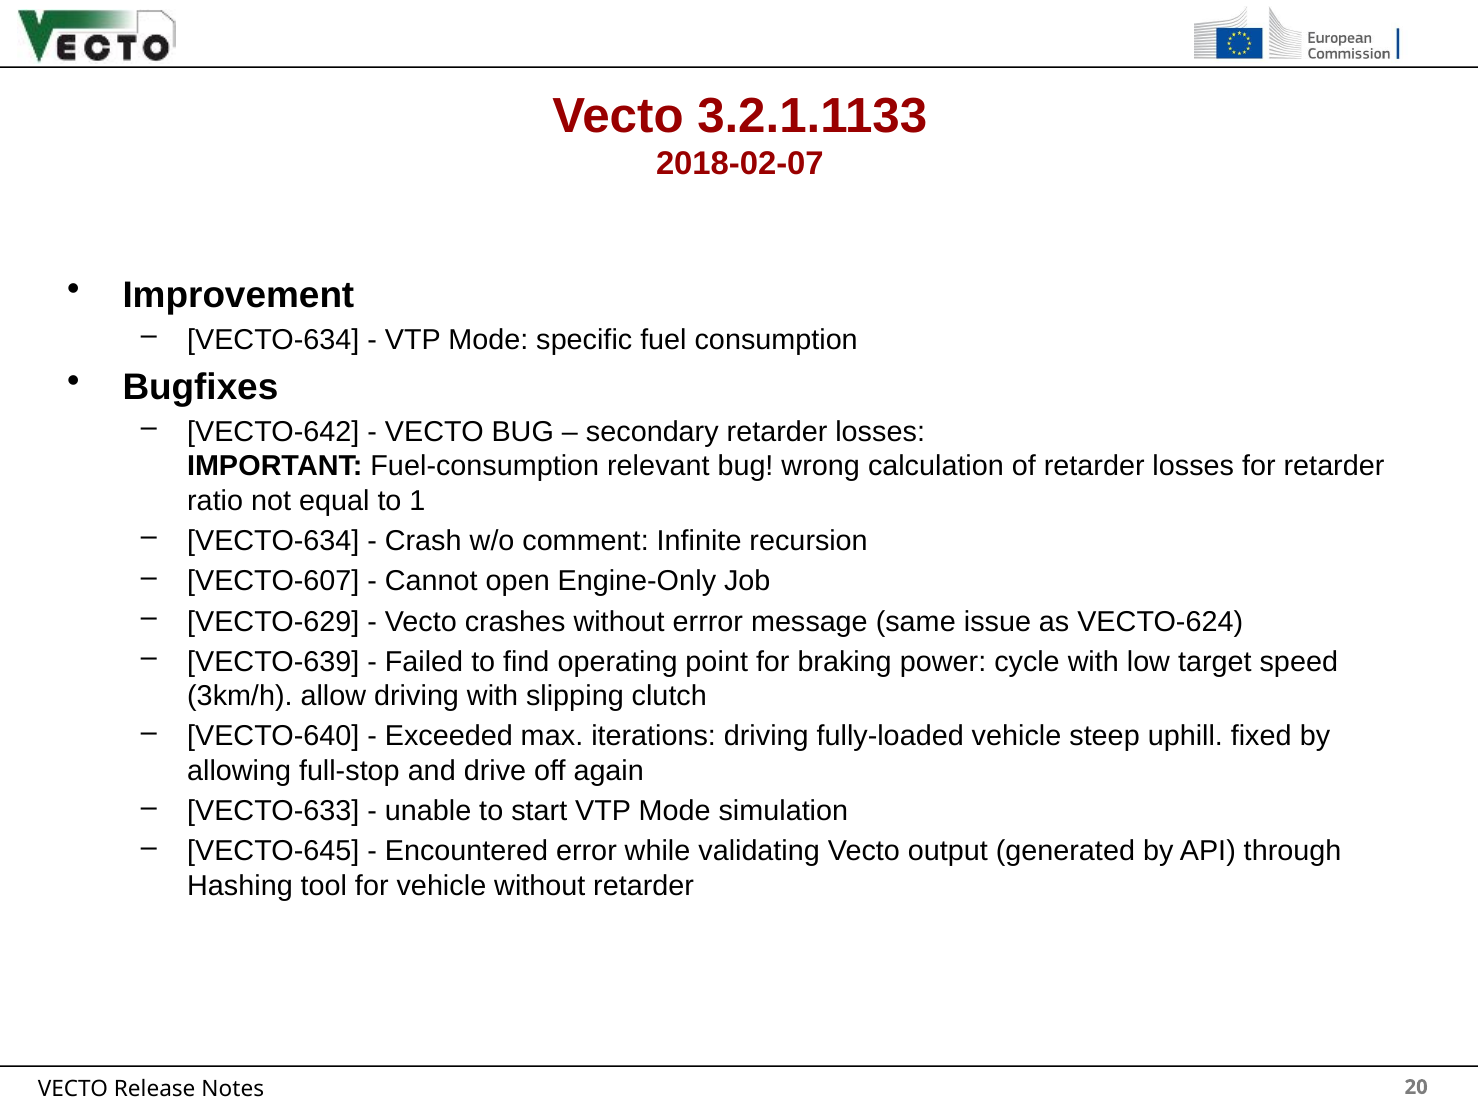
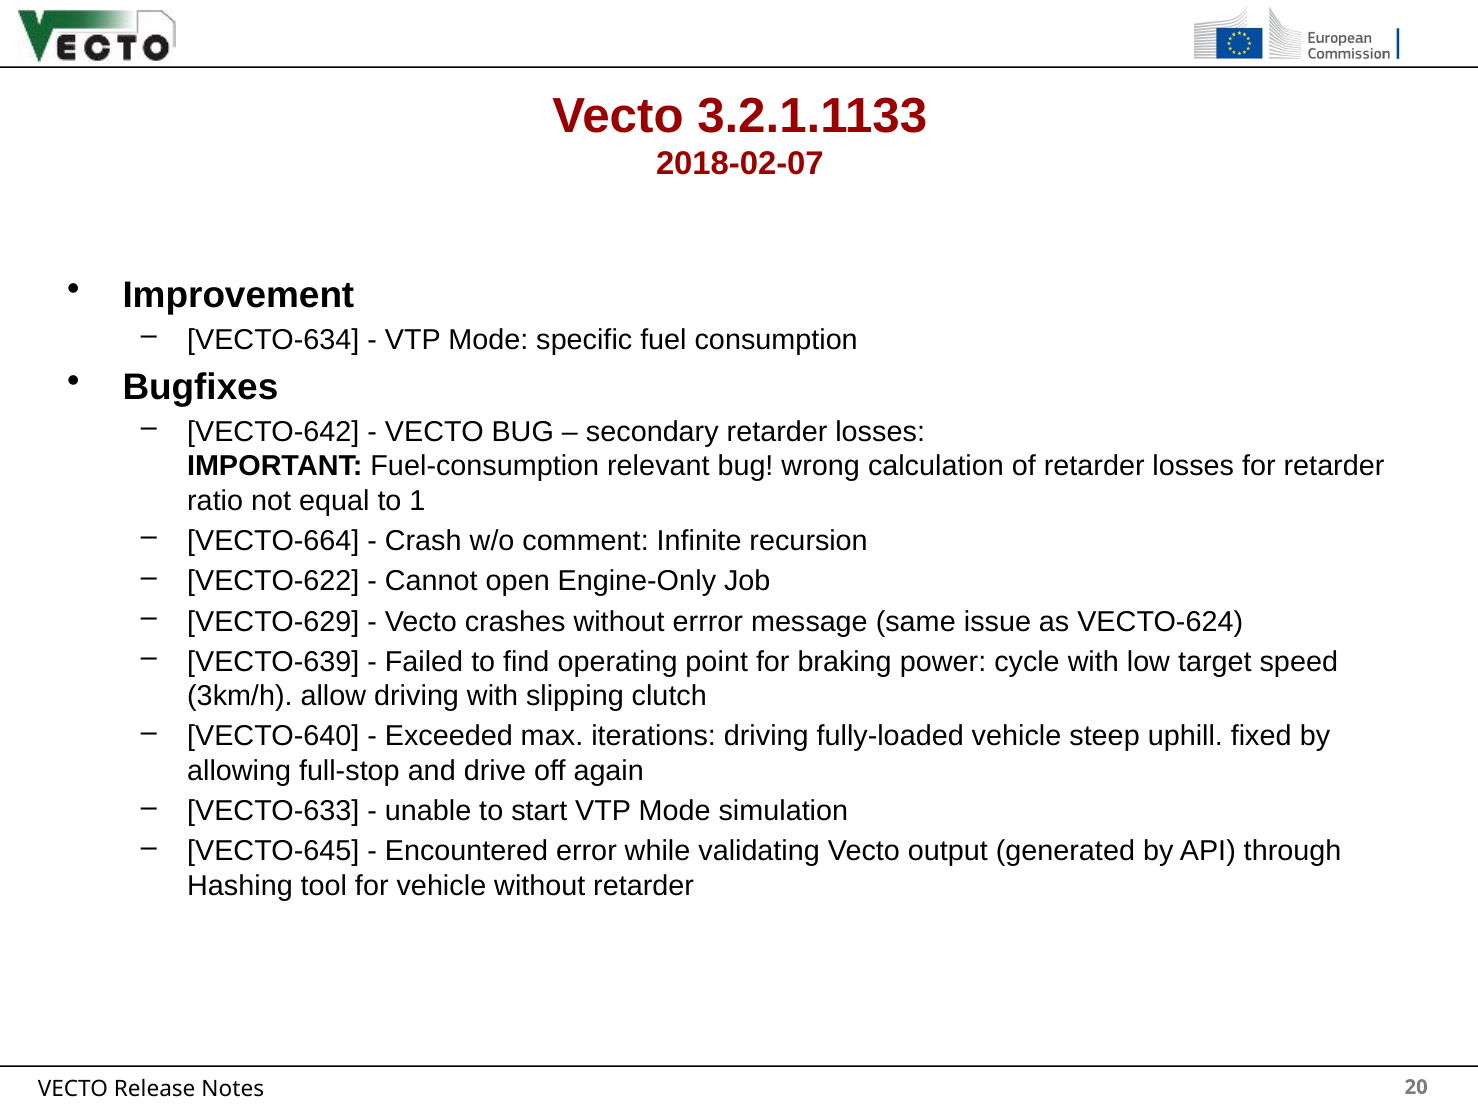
VECTO-634 at (273, 541): VECTO-634 -> VECTO-664
VECTO-607: VECTO-607 -> VECTO-622
